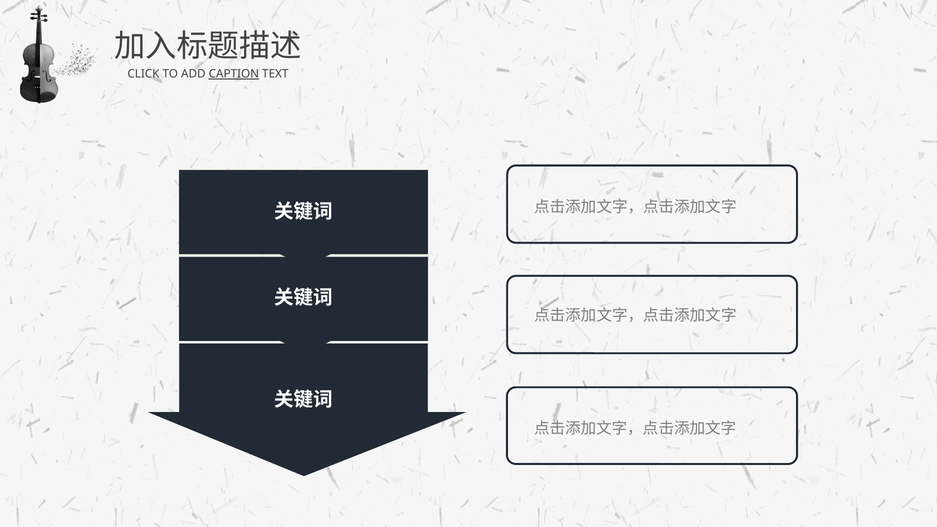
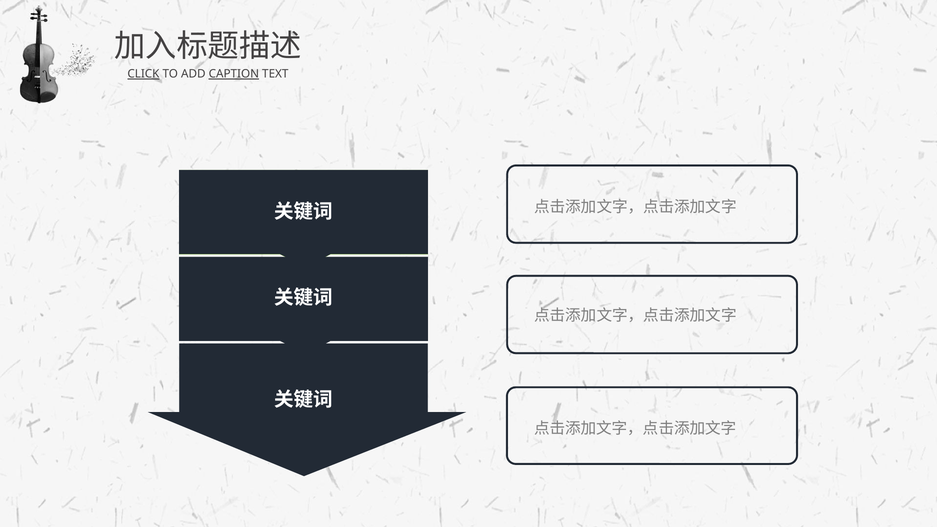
CLICK underline: none -> present
